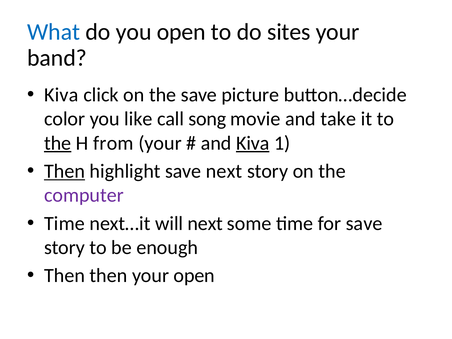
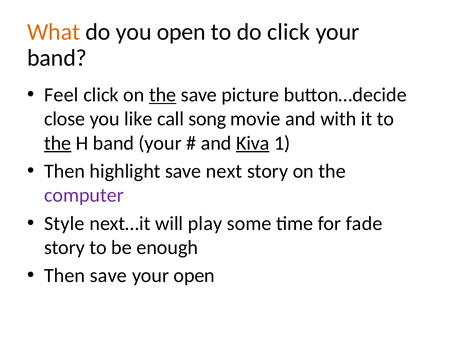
What colour: blue -> orange
do sites: sites -> click
Kiva at (61, 95): Kiva -> Feel
the at (163, 95) underline: none -> present
color: color -> close
take: take -> with
H from: from -> band
Then at (65, 171) underline: present -> none
Time at (64, 223): Time -> Style
will next: next -> play
for save: save -> fade
Then then: then -> save
